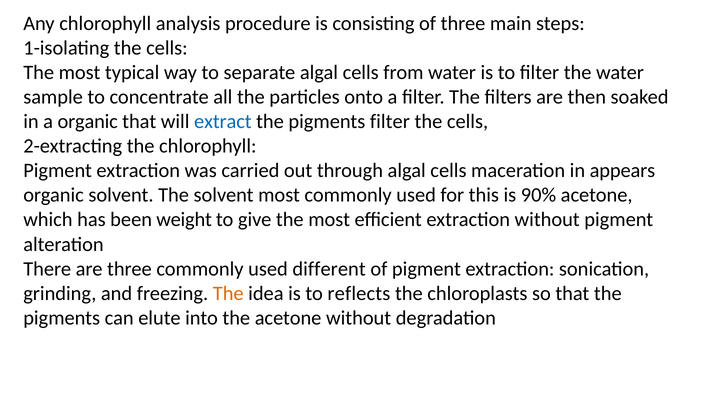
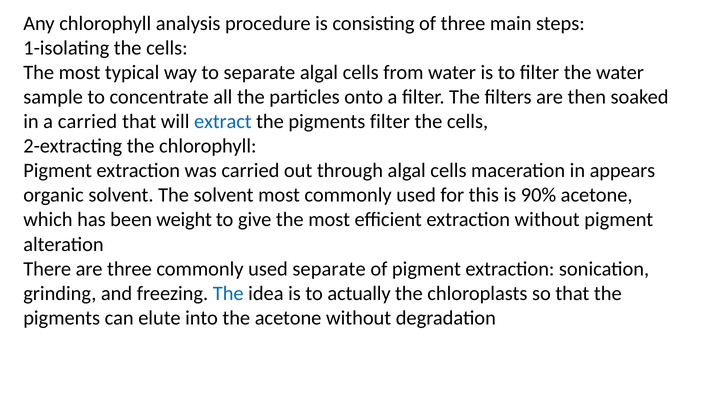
a organic: organic -> carried
used different: different -> separate
The at (228, 294) colour: orange -> blue
reflects: reflects -> actually
